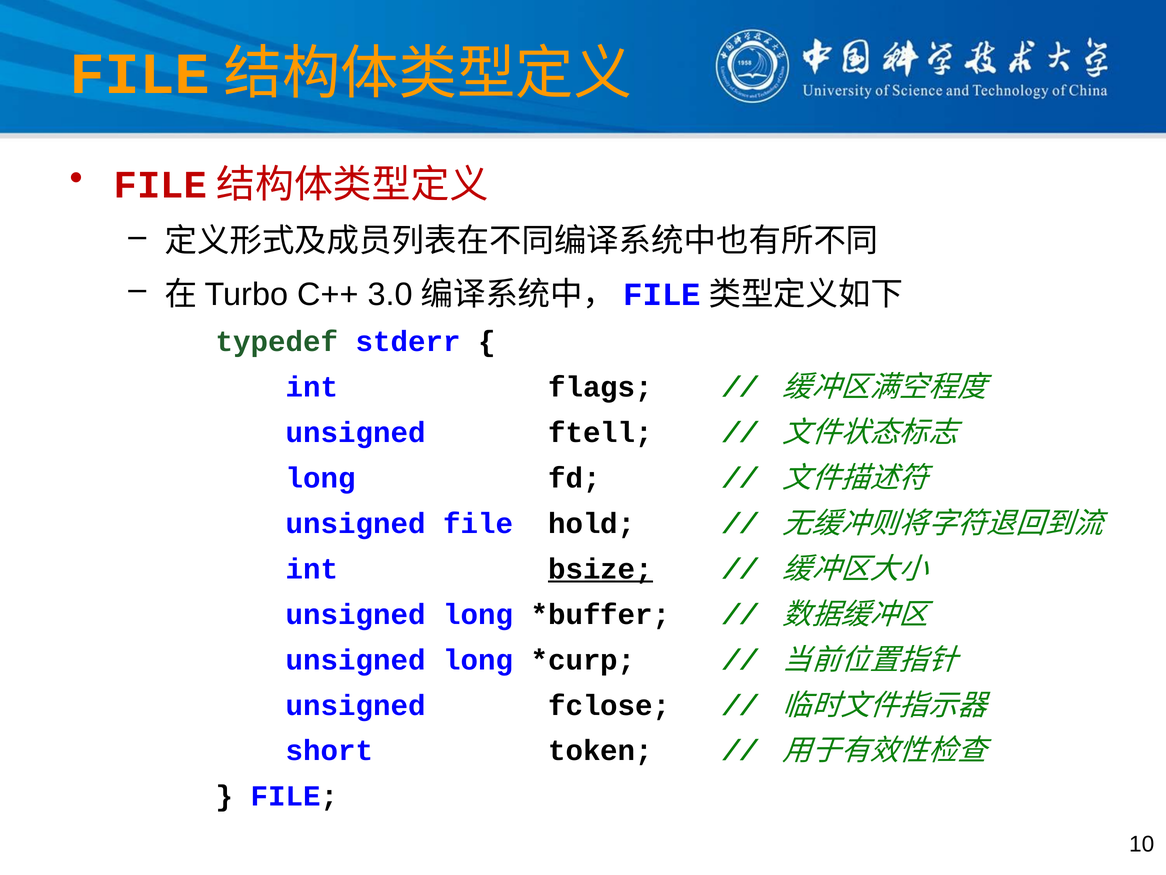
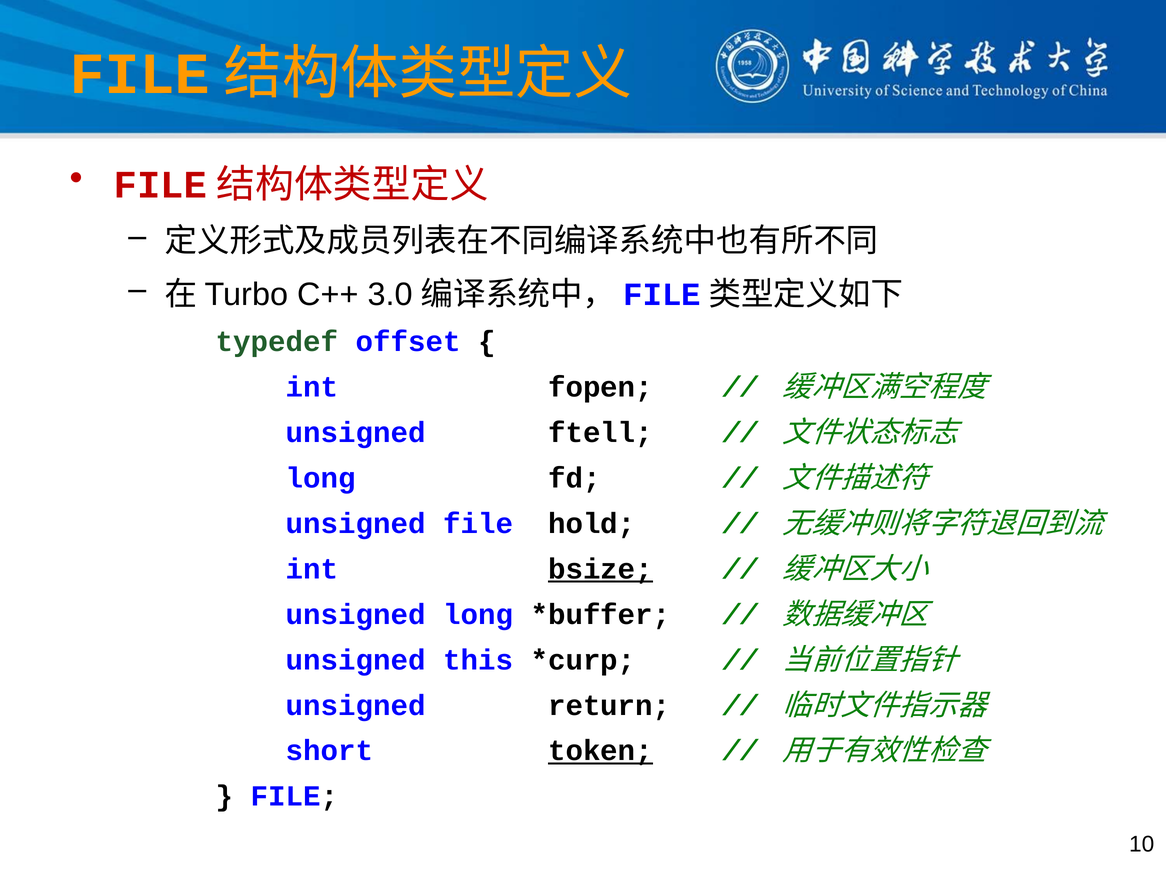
stderr: stderr -> offset
flags: flags -> fopen
long at (478, 660): long -> this
fclose: fclose -> return
token underline: none -> present
